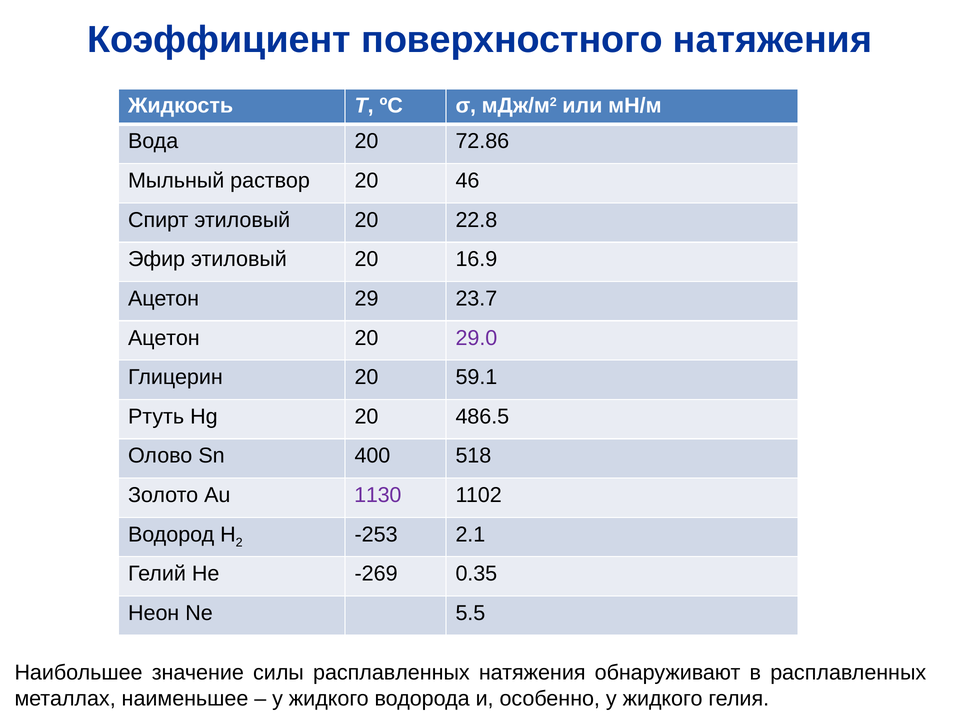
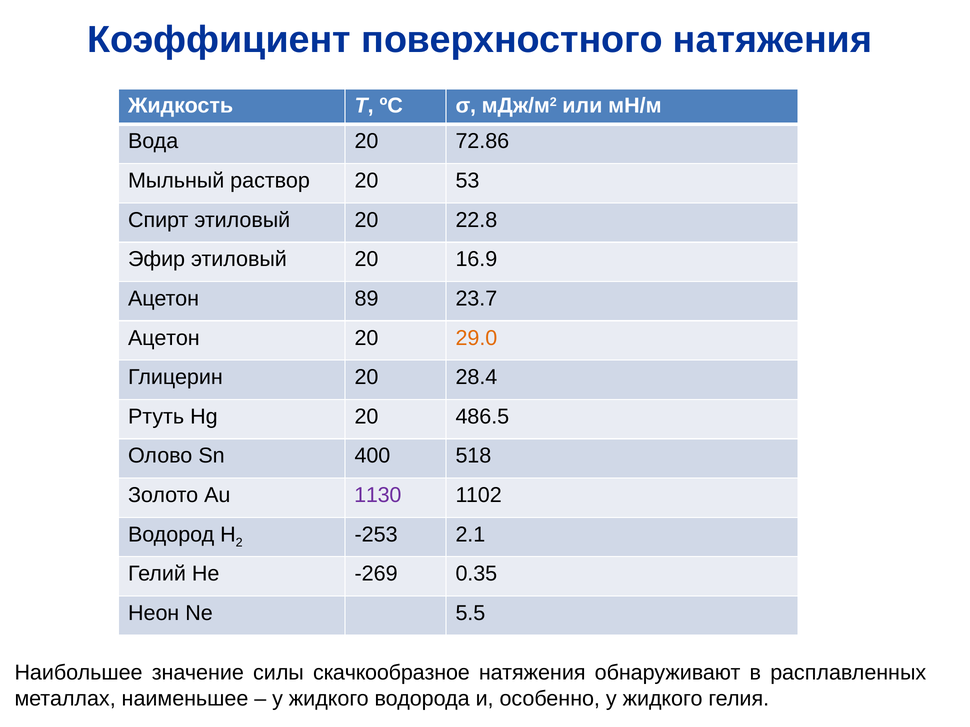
46: 46 -> 53
29: 29 -> 89
29.0 colour: purple -> orange
59.1: 59.1 -> 28.4
силы расплавленных: расплавленных -> скачкообразное
